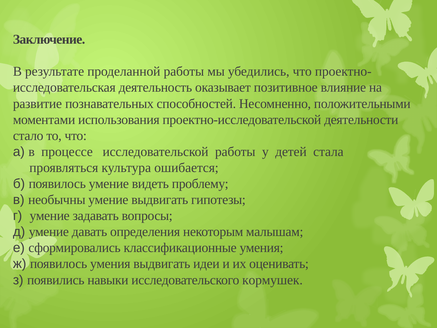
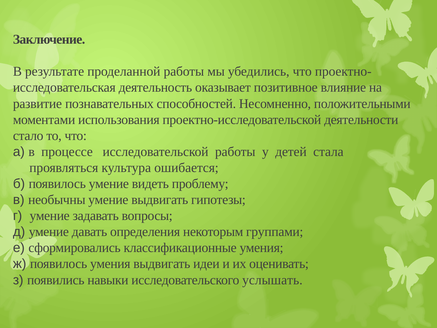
малышам: малышам -> группами
кормушек: кормушек -> услышать
